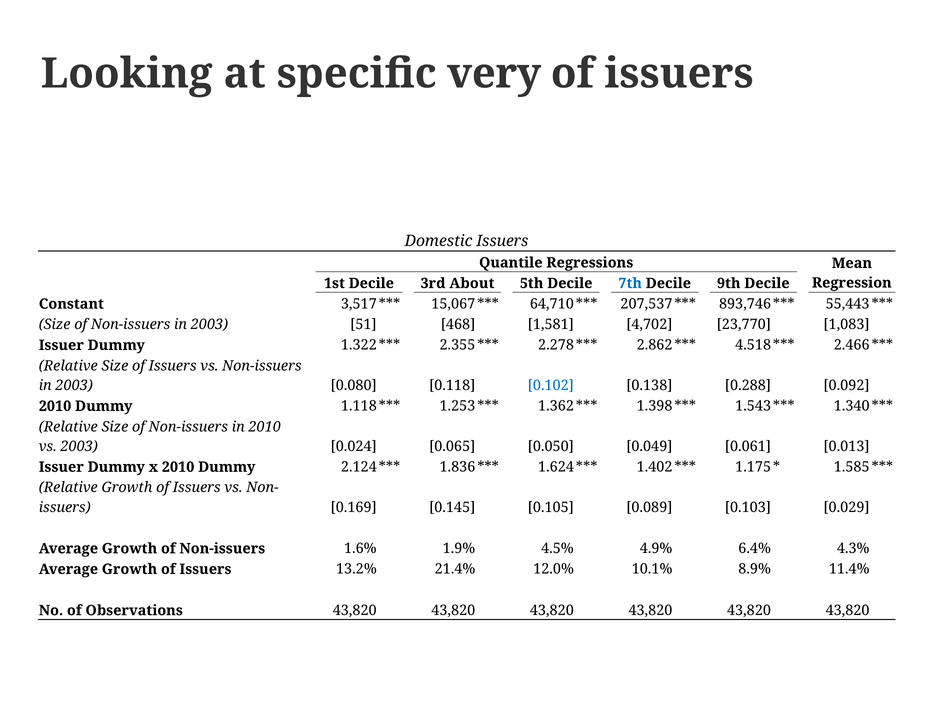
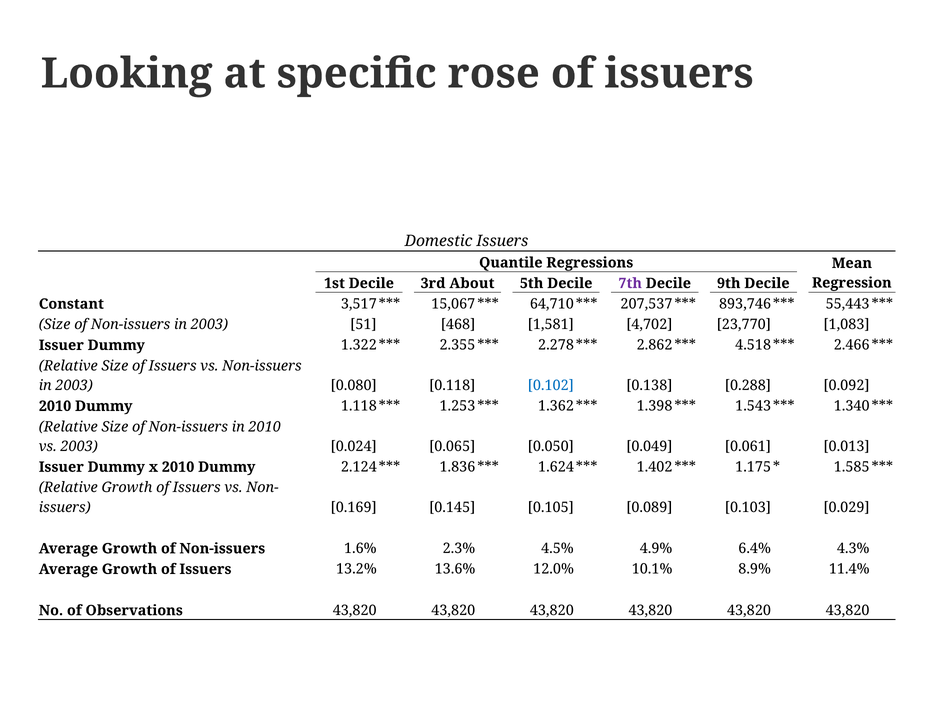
very: very -> rose
7th colour: blue -> purple
1.9%: 1.9% -> 2.3%
21.4%: 21.4% -> 13.6%
